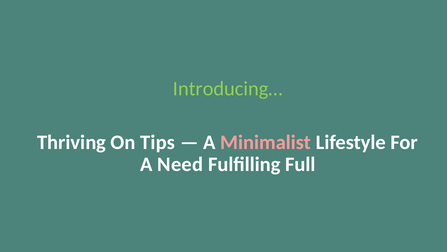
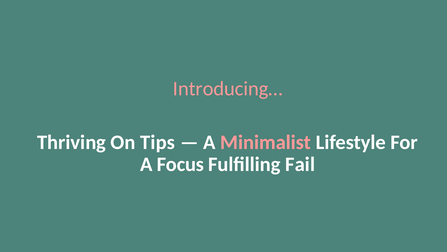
Introducing… colour: light green -> pink
Need: Need -> Focus
Full: Full -> Fail
